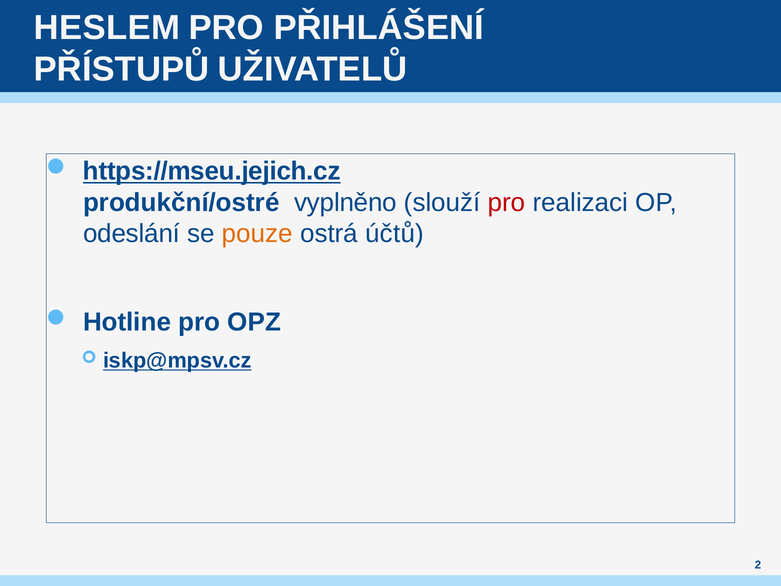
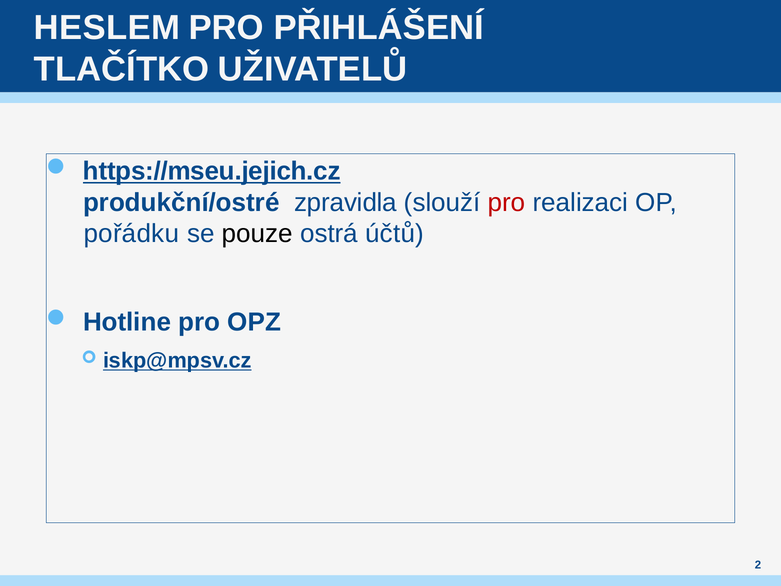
PŘÍSTUPŮ: PŘÍSTUPŮ -> TLAČÍTKO
vyplněno: vyplněno -> zpravidla
odeslání: odeslání -> pořádku
pouze colour: orange -> black
